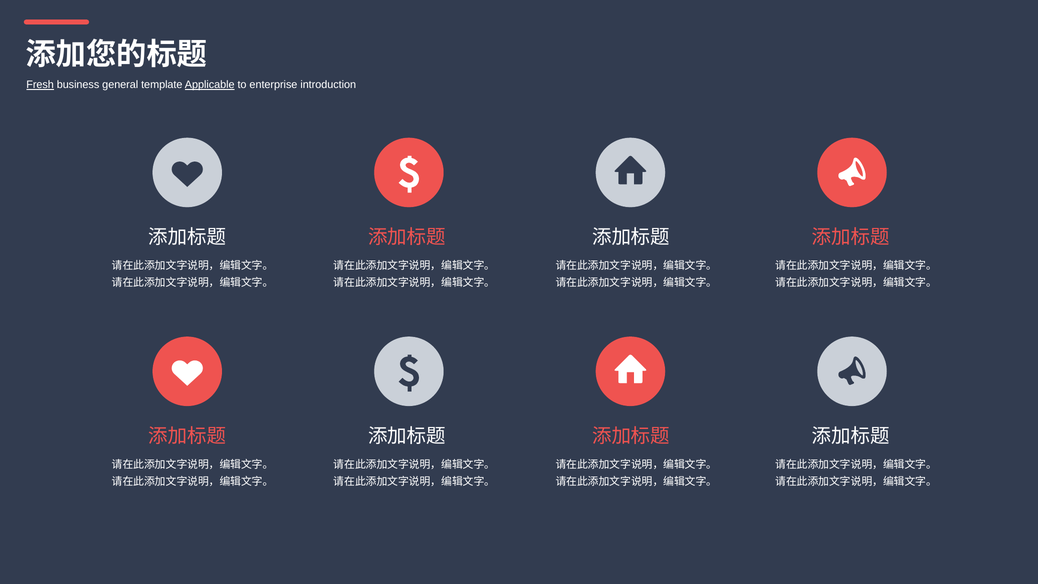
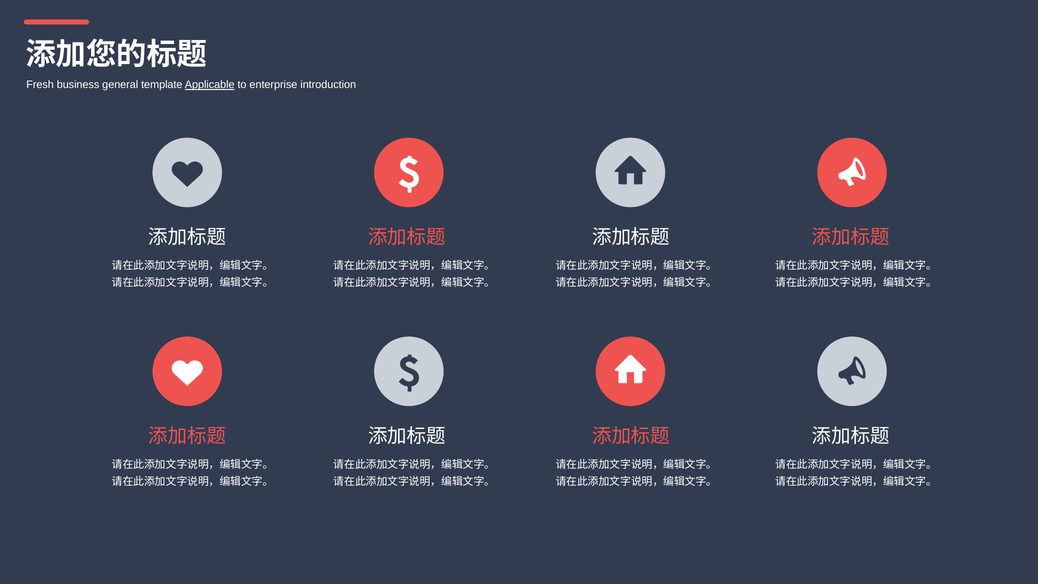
Fresh underline: present -> none
